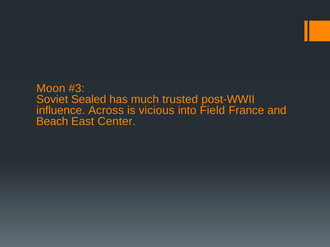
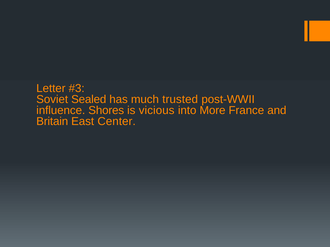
Moon: Moon -> Letter
Across: Across -> Shores
Field: Field -> More
Beach: Beach -> Britain
